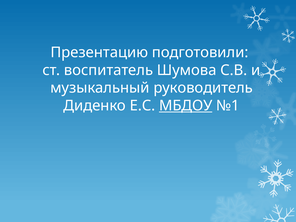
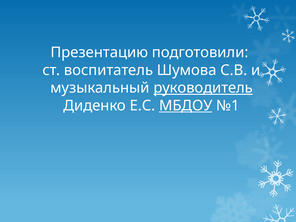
руководитель underline: none -> present
